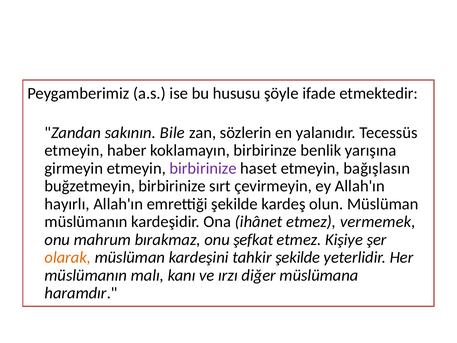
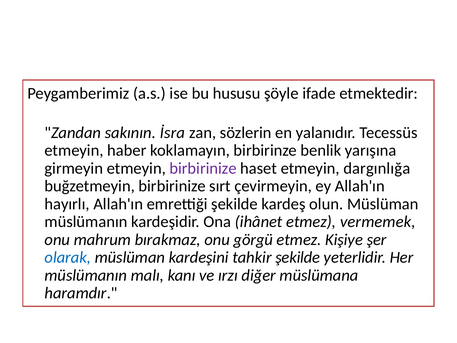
Bile: Bile -> İsra
bağışlasın: bağışlasın -> dargınlığa
şefkat: şefkat -> görgü
olarak colour: orange -> blue
